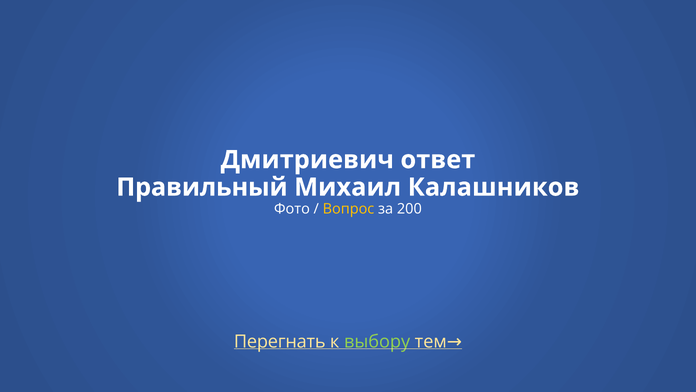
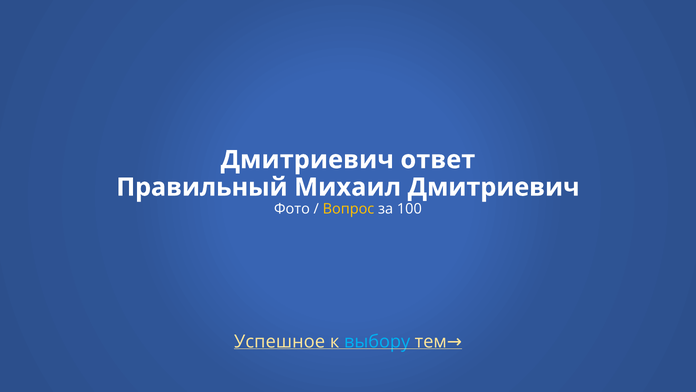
Михаил Калашников: Калашников -> Дмитриевич
200: 200 -> 100
Перегнать: Перегнать -> Успешное
выбору colour: light green -> light blue
